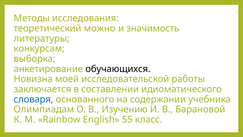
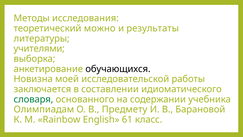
значимость: значимость -> результаты
конкурсам: конкурсам -> учителями
словаря colour: blue -> green
Изучению: Изучению -> Предмету
55: 55 -> 61
